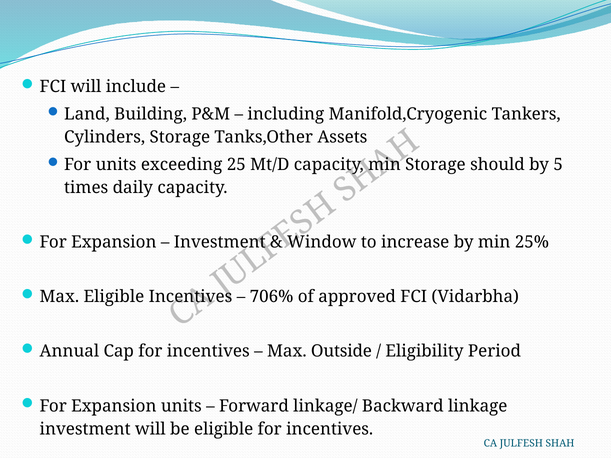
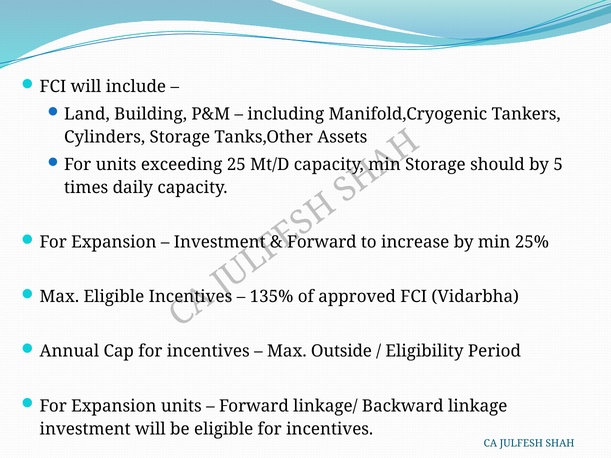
Window at (322, 242): Window -> Forward
706%: 706% -> 135%
